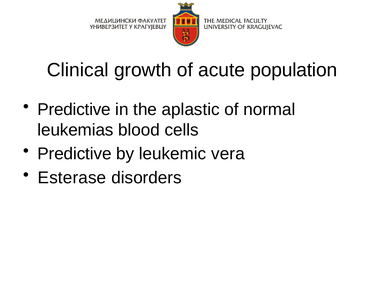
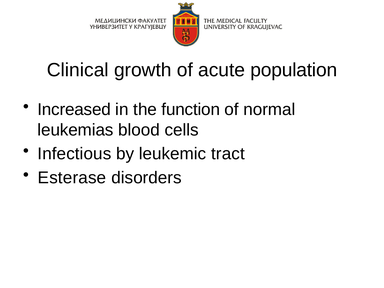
Predictive at (74, 109): Predictive -> Increased
aplastic: aplastic -> function
Predictive at (74, 154): Predictive -> Infectious
vera: vera -> tract
